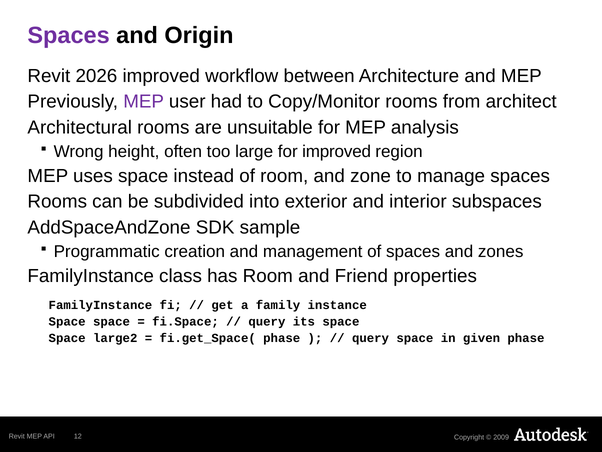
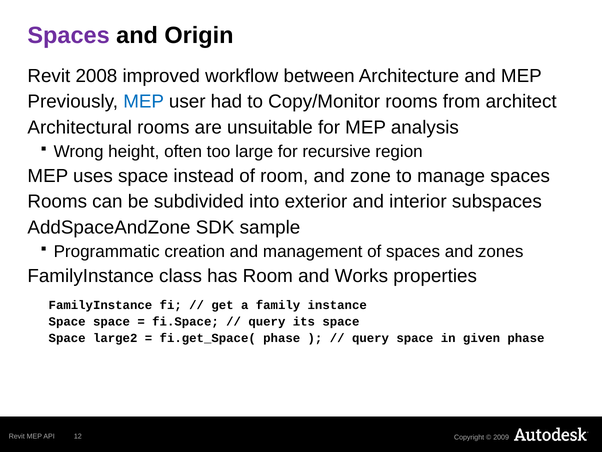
2026: 2026 -> 2008
MEP at (144, 102) colour: purple -> blue
for improved: improved -> recursive
Friend: Friend -> Works
